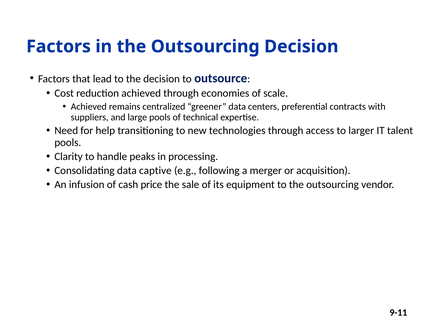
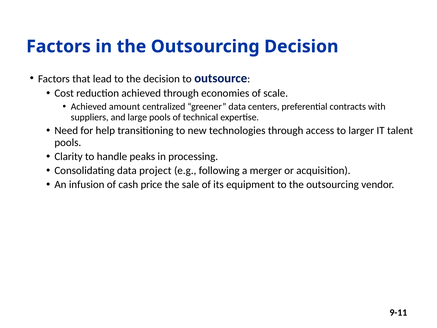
remains: remains -> amount
captive: captive -> project
